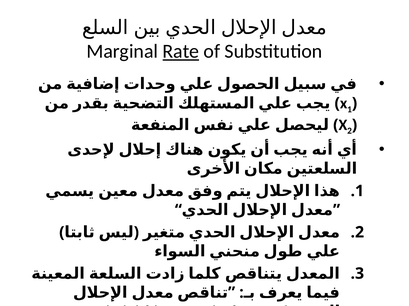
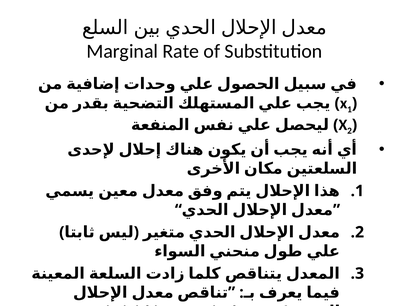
Rate at (181, 52) underline: present -> none
